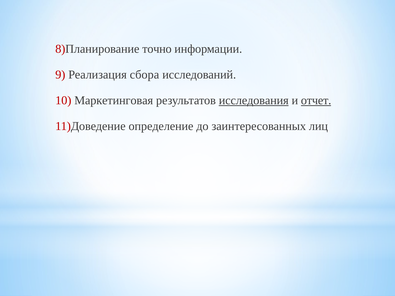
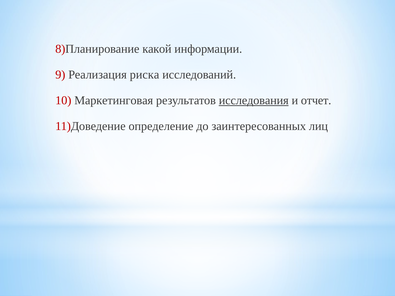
точно: точно -> какой
сбора: сбора -> риска
отчет underline: present -> none
